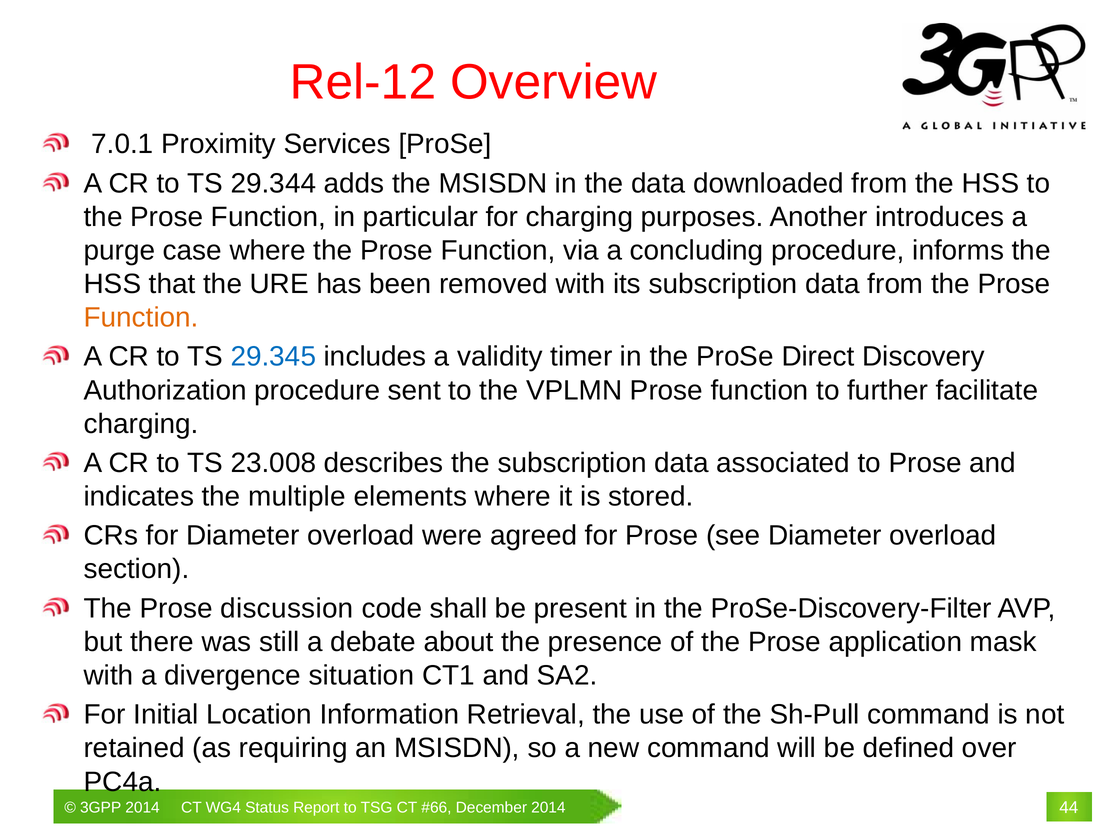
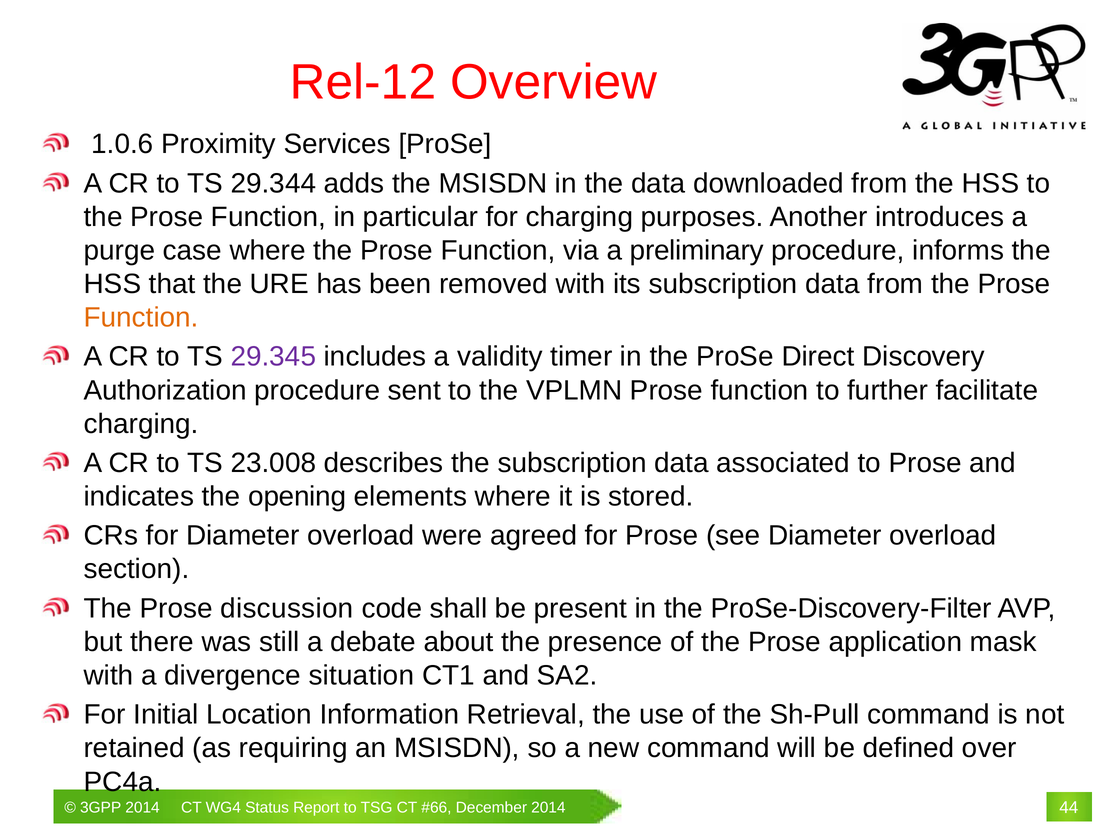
7.0.1: 7.0.1 -> 1.0.6
concluding: concluding -> preliminary
29.345 colour: blue -> purple
multiple: multiple -> opening
